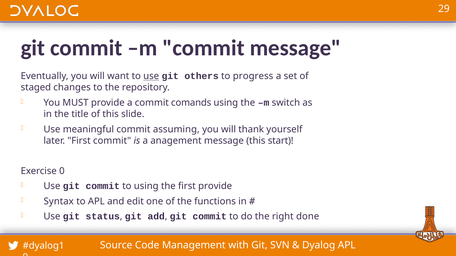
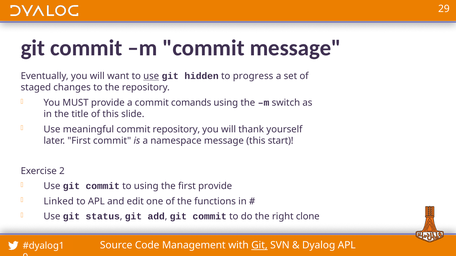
others: others -> hidden
commit assuming: assuming -> repository
anagement: anagement -> namespace
0: 0 -> 2
Syntax: Syntax -> Linked
done: done -> clone
Git at (259, 246) underline: none -> present
